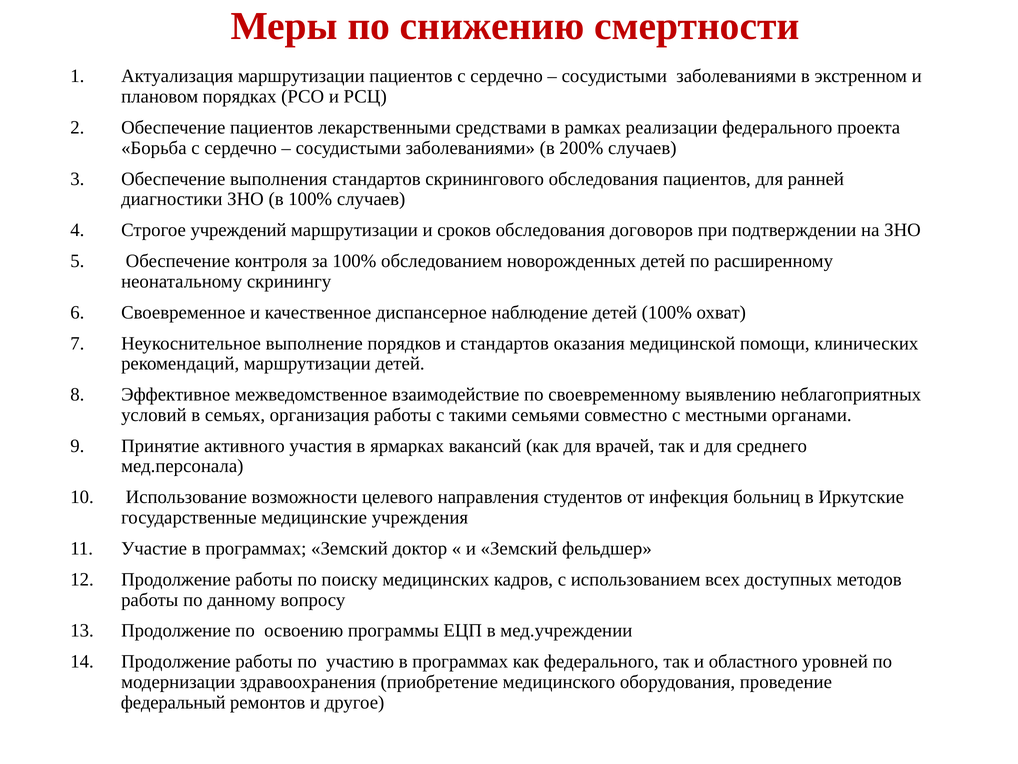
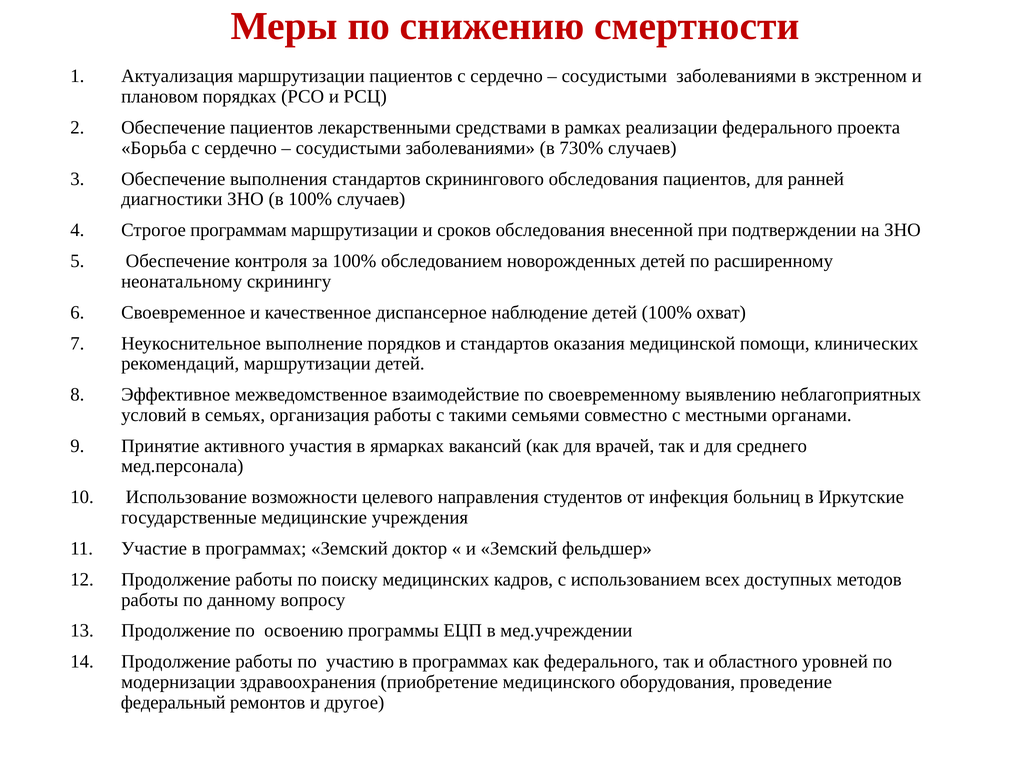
200%: 200% -> 730%
учреждений: учреждений -> программам
договоров: договоров -> внесенной
